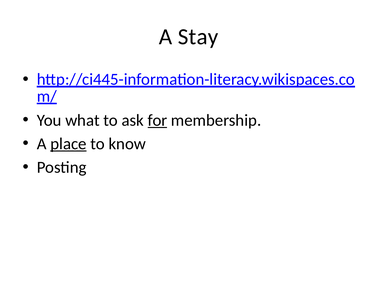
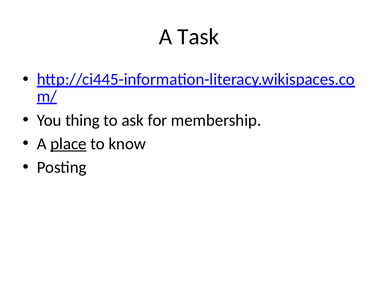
Stay: Stay -> Task
what: what -> thing
for underline: present -> none
